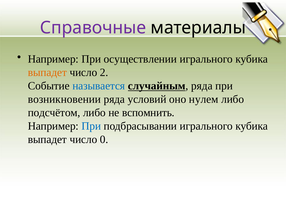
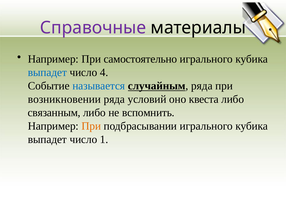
осуществлении: осуществлении -> самостоятельно
выпадет at (47, 72) colour: orange -> blue
2: 2 -> 4
нулем: нулем -> квеста
подсчётом: подсчётом -> связанным
При at (91, 126) colour: blue -> orange
0: 0 -> 1
